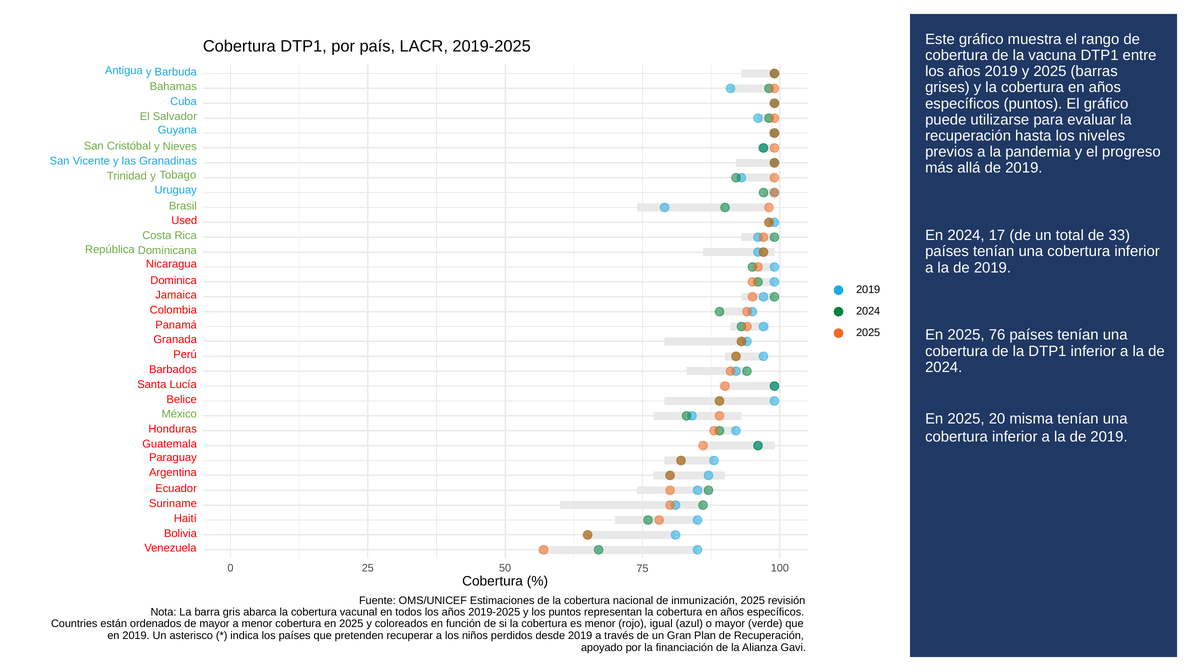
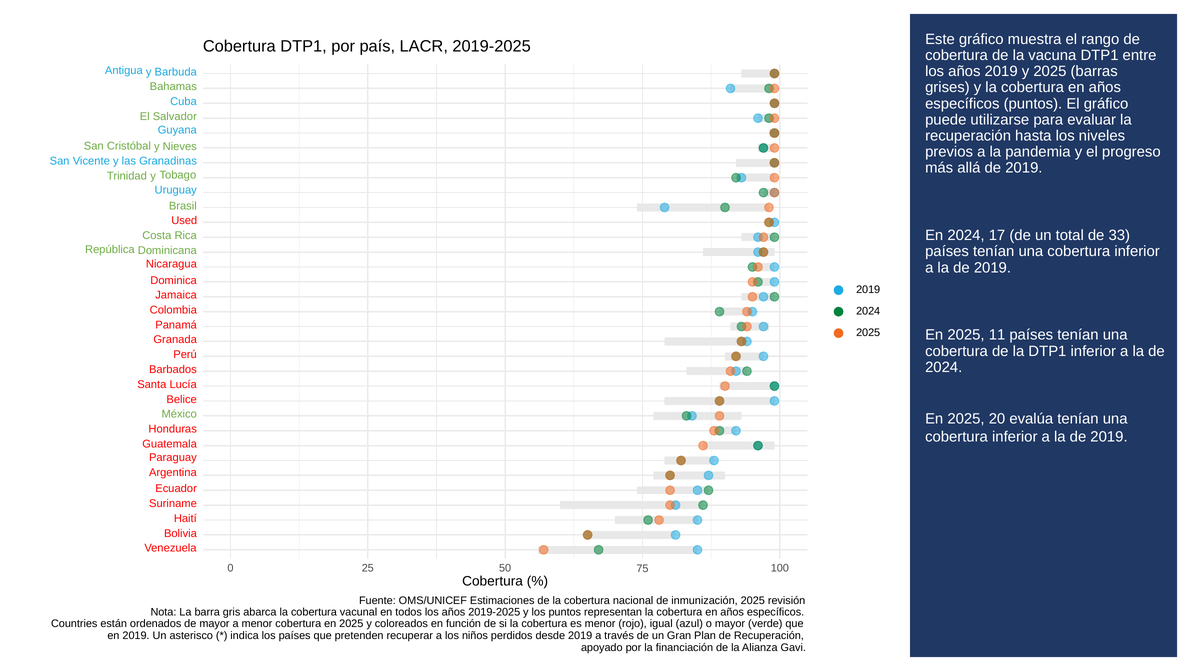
76: 76 -> 11
misma: misma -> evalúa
